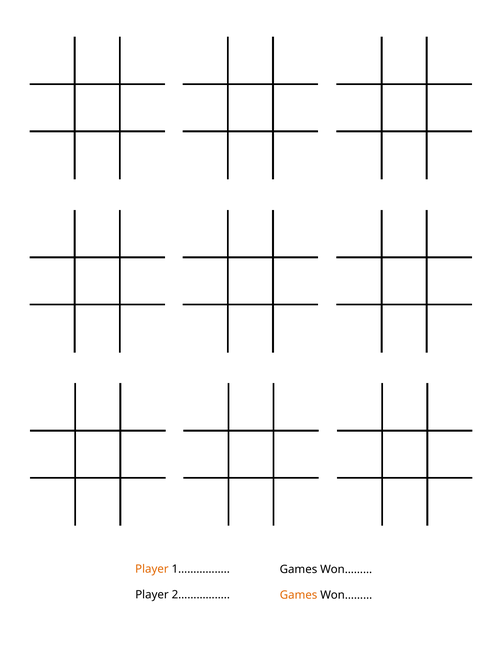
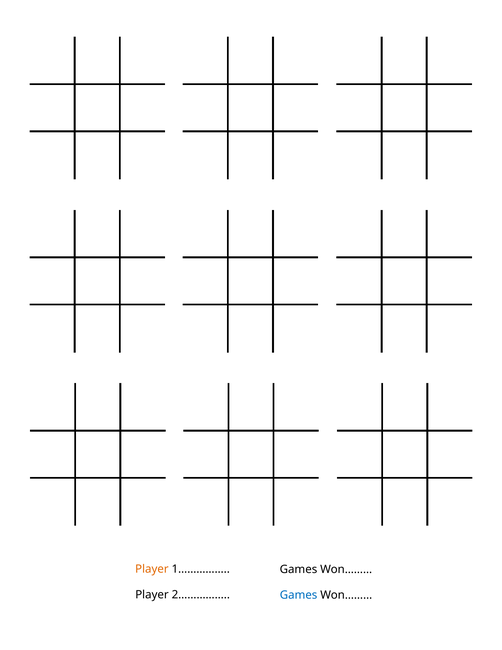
Games at (299, 595) colour: orange -> blue
